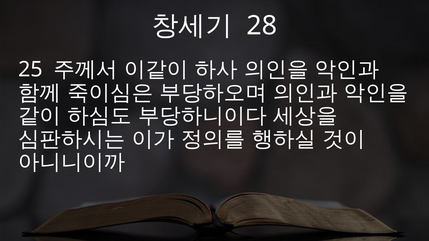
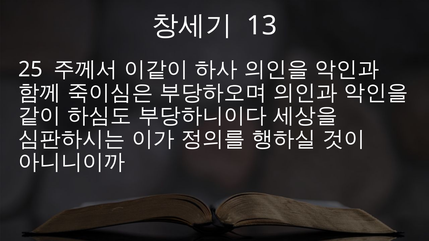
28: 28 -> 13
